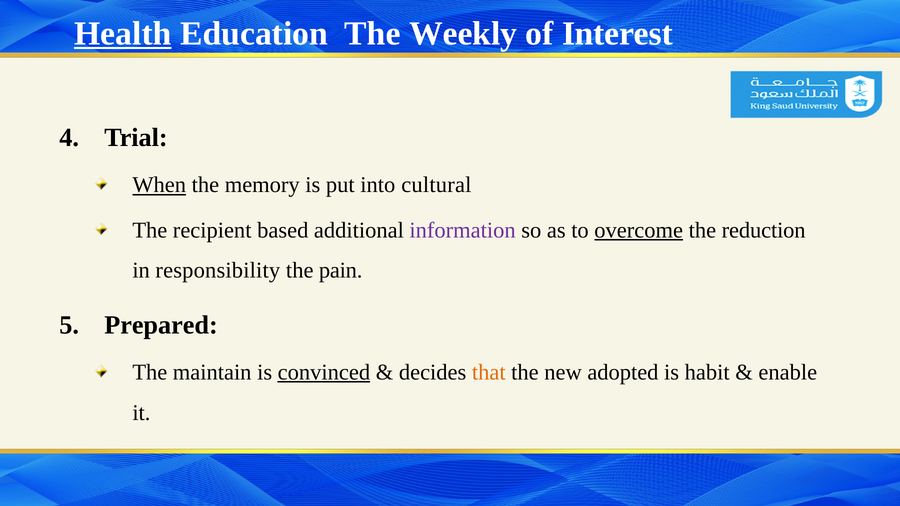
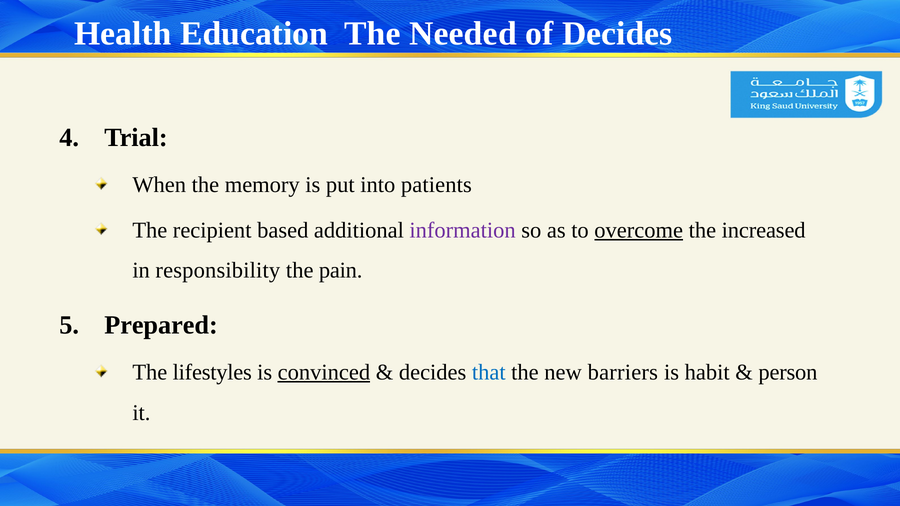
Health underline: present -> none
Weekly: Weekly -> Needed
of Interest: Interest -> Decides
When underline: present -> none
cultural: cultural -> patients
reduction: reduction -> increased
maintain: maintain -> lifestyles
that colour: orange -> blue
adopted: adopted -> barriers
enable: enable -> person
